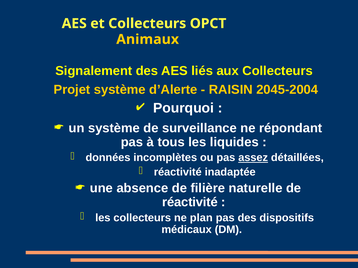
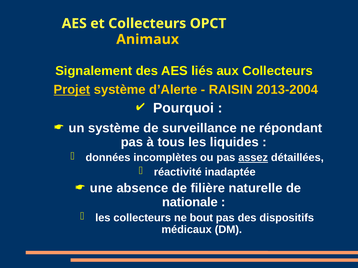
Projet underline: none -> present
2045-2004: 2045-2004 -> 2013-2004
réactivité at (190, 203): réactivité -> nationale
plan: plan -> bout
